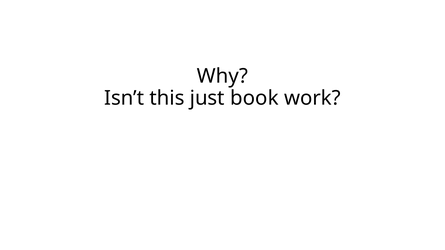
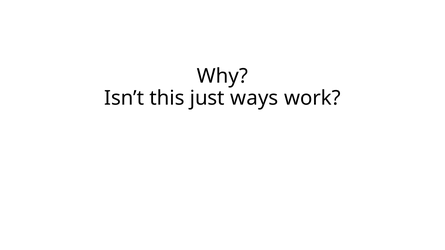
book: book -> ways
